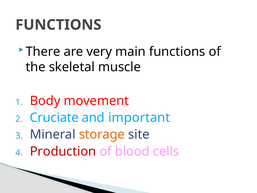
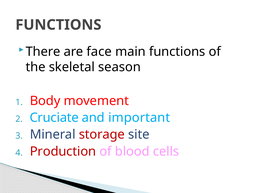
very: very -> face
muscle: muscle -> season
storage colour: orange -> red
